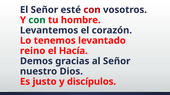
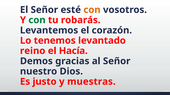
con at (92, 10) colour: red -> orange
hombre: hombre -> robarás
discípulos: discípulos -> muestras
